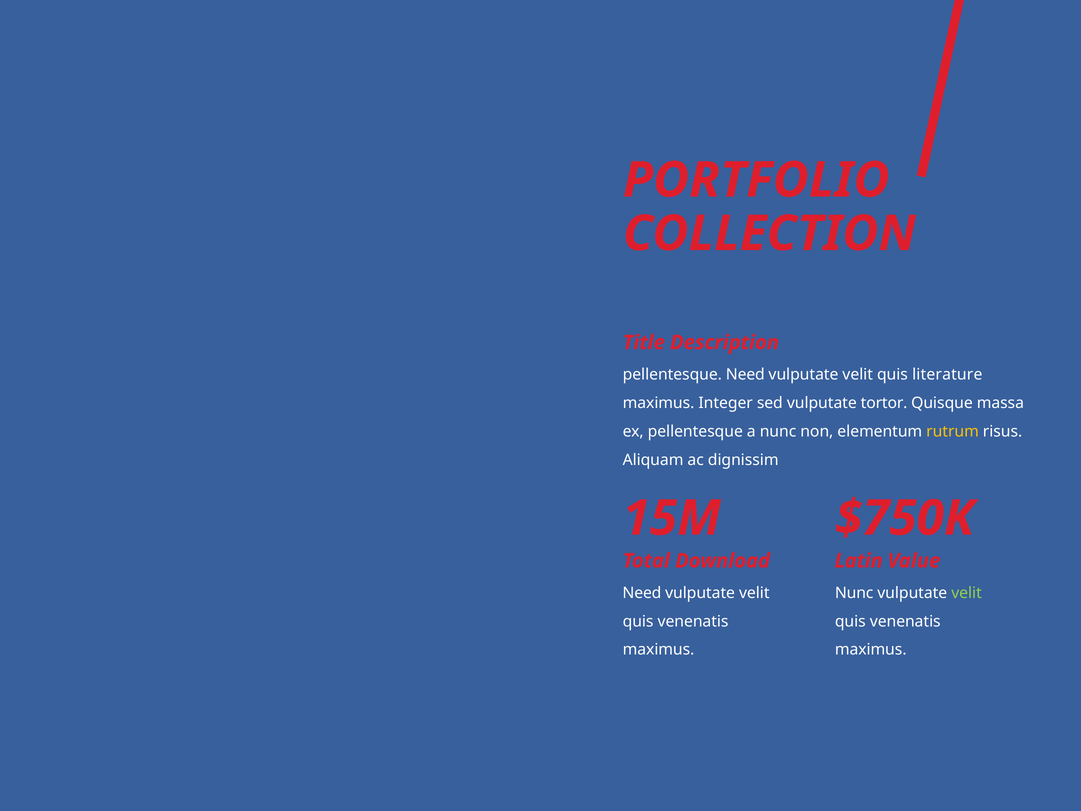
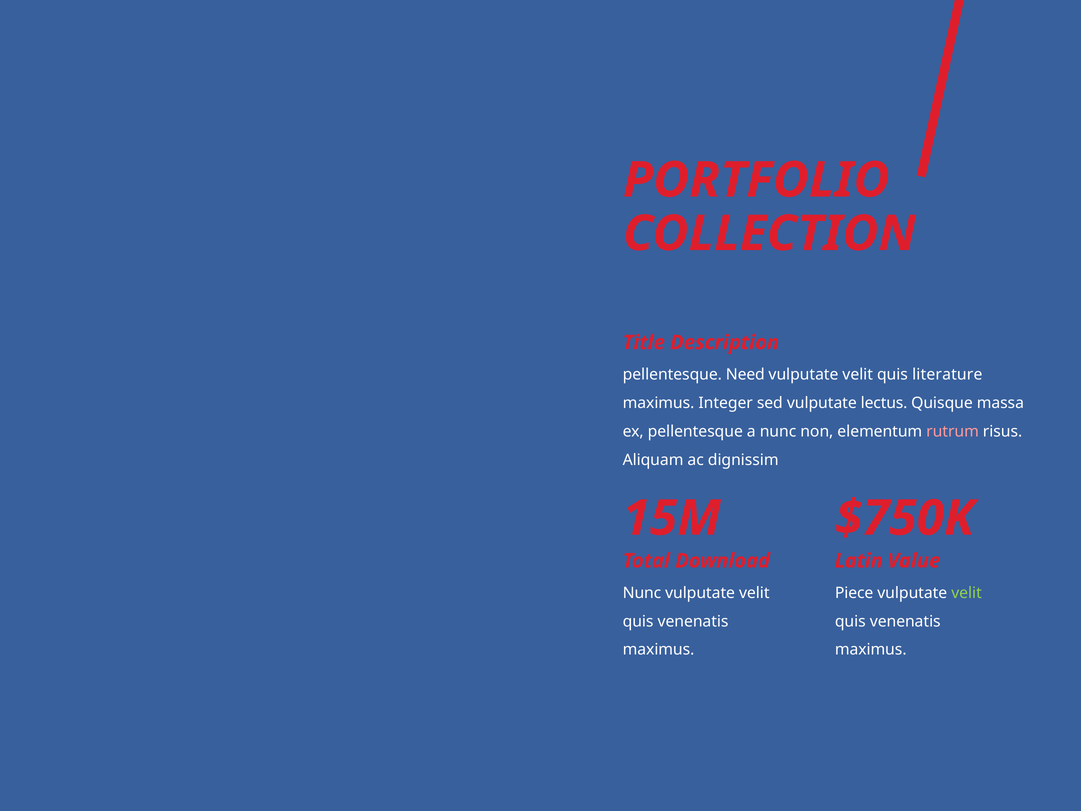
tortor: tortor -> lectus
rutrum colour: yellow -> pink
Need at (642, 593): Need -> Nunc
Nunc at (854, 593): Nunc -> Piece
